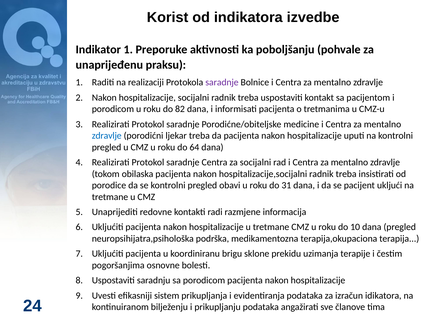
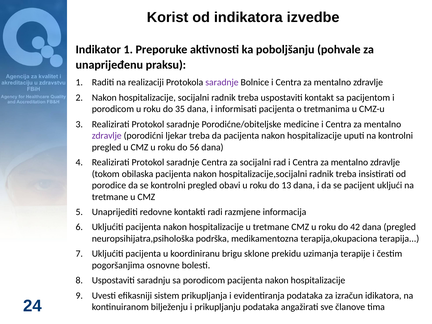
82: 82 -> 35
zdravlje at (107, 136) colour: blue -> purple
64: 64 -> 56
31: 31 -> 13
10: 10 -> 42
